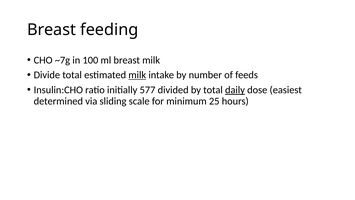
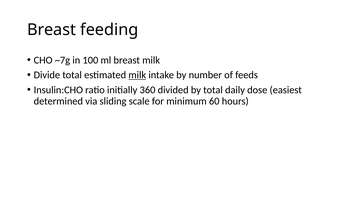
577: 577 -> 360
daily underline: present -> none
25: 25 -> 60
